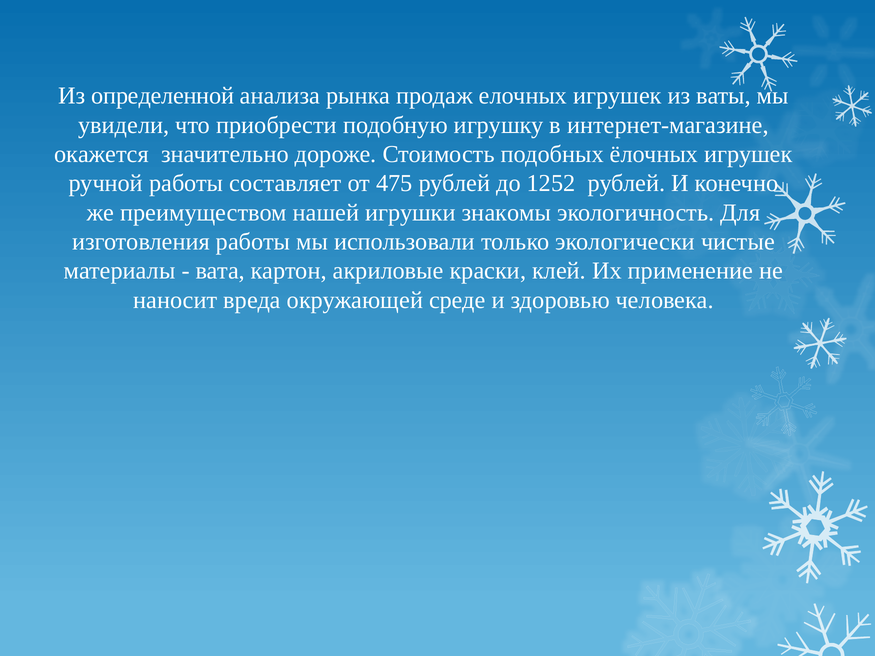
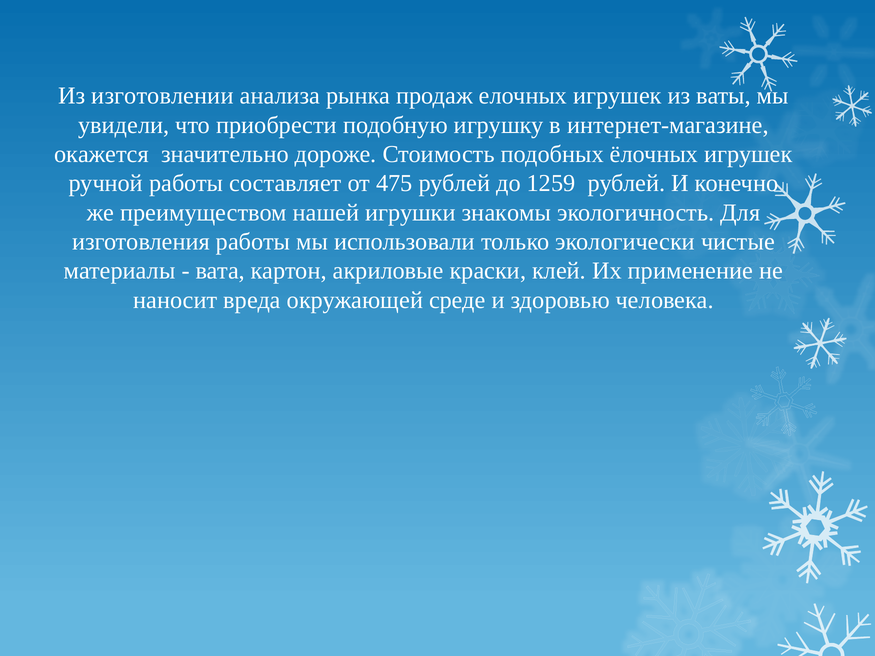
определенной: определенной -> изготовлении
1252: 1252 -> 1259
